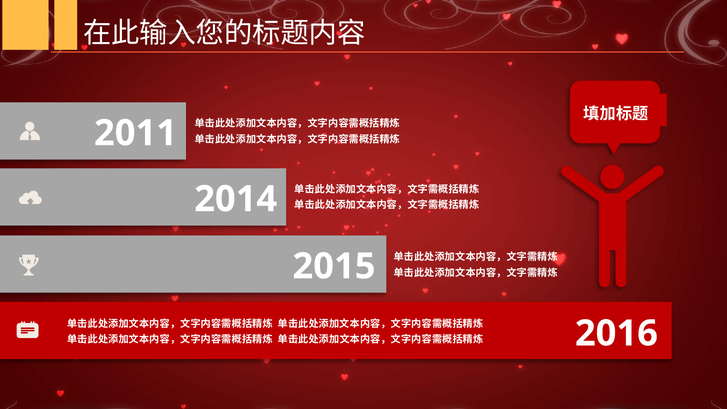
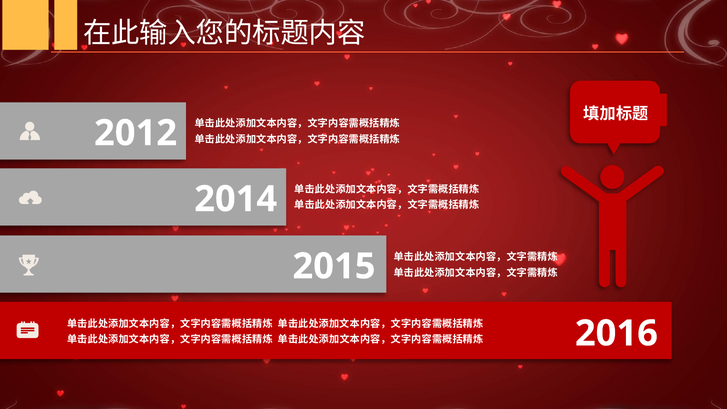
2011: 2011 -> 2012
